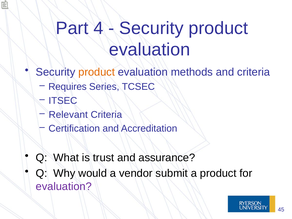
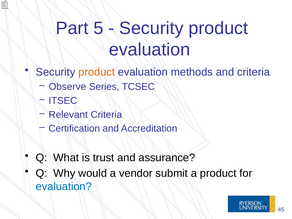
4: 4 -> 5
Requires: Requires -> Observe
evaluation at (64, 186) colour: purple -> blue
